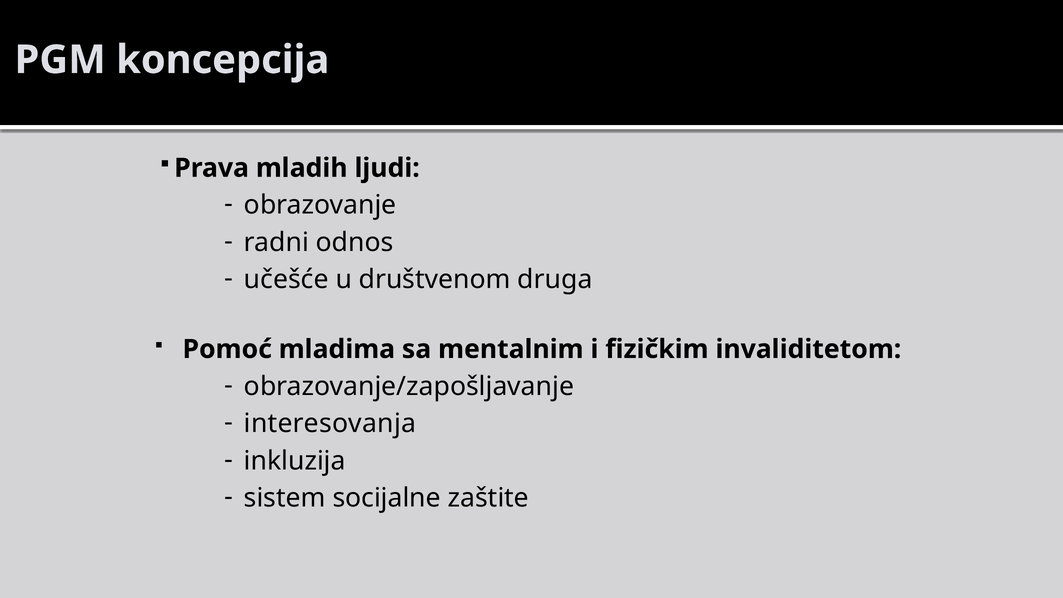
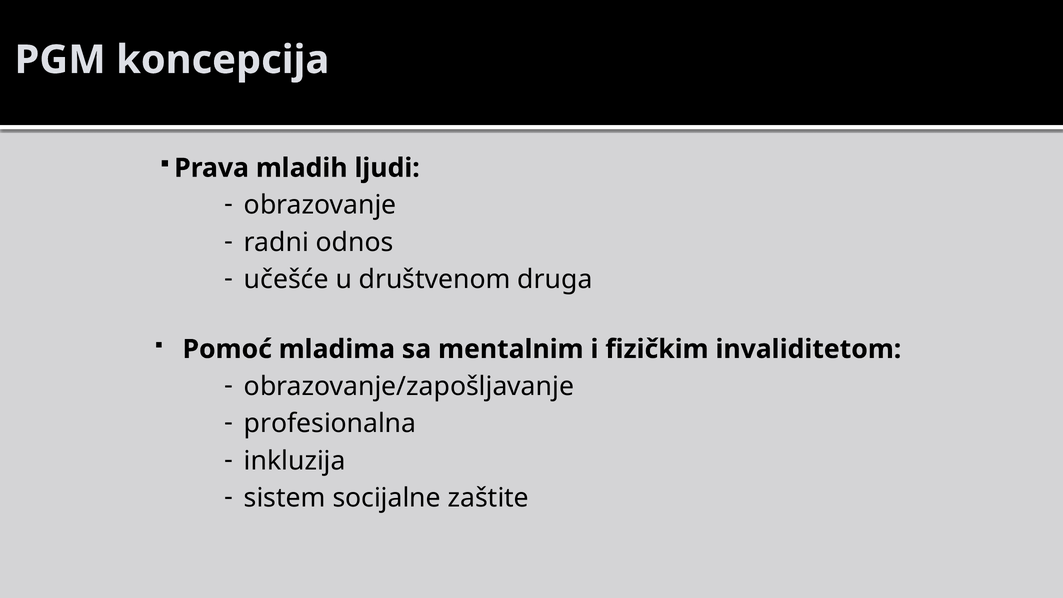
interesovanja: interesovanja -> profesionalna
